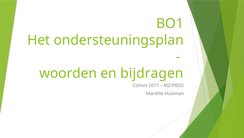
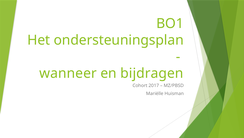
woorden: woorden -> wanneer
